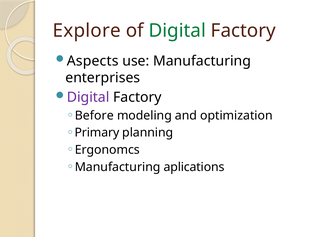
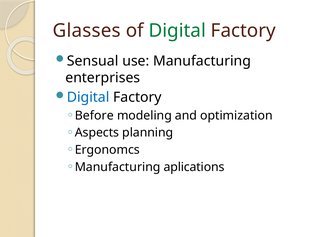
Explore: Explore -> Glasses
Aspects: Aspects -> Sensual
Digital at (88, 97) colour: purple -> blue
Primary: Primary -> Aspects
